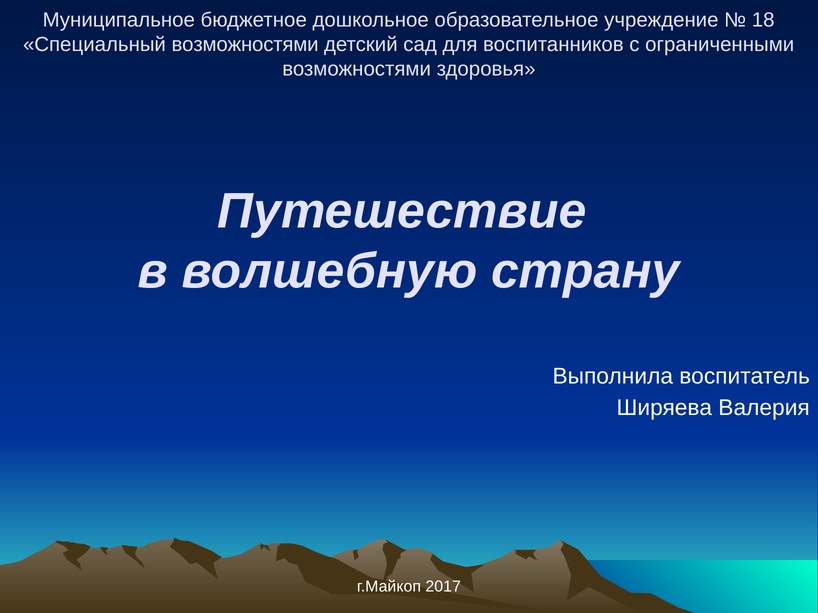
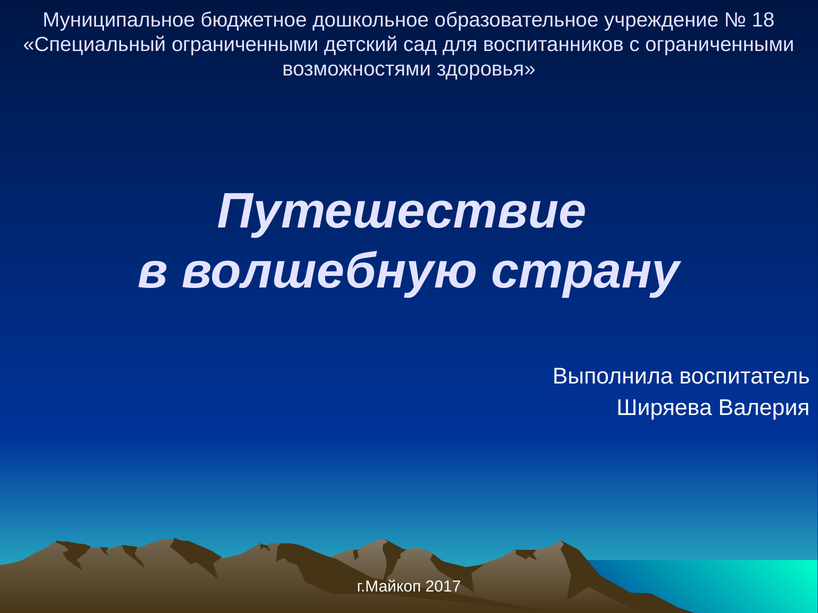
Специальный возможностями: возможностями -> ограниченными
